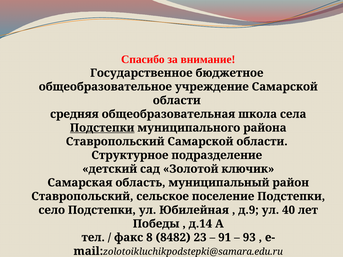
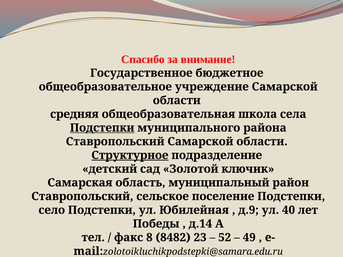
Структурное underline: none -> present
91: 91 -> 52
93: 93 -> 49
